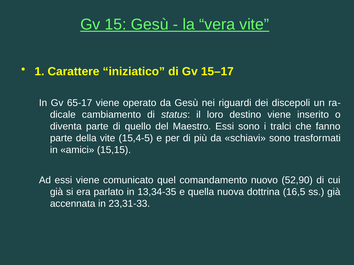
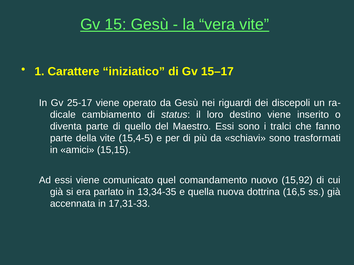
65-17: 65-17 -> 25-17
52,90: 52,90 -> 15,92
23,31-33: 23,31-33 -> 17,31-33
